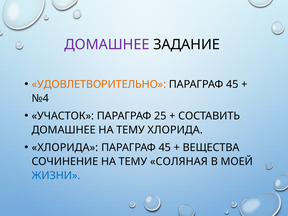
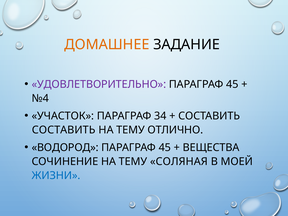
ДОМАШНЕЕ at (107, 45) colour: purple -> orange
УДОВЛЕТВОРИТЕЛЬНО colour: orange -> purple
25: 25 -> 34
ДОМАШНЕЕ at (64, 130): ДОМАШНЕЕ -> СОСТАВИТЬ
ТЕМУ ХЛОРИДА: ХЛОРИДА -> ОТЛИЧНО
ХЛОРИДА at (65, 147): ХЛОРИДА -> ВОДОРОД
